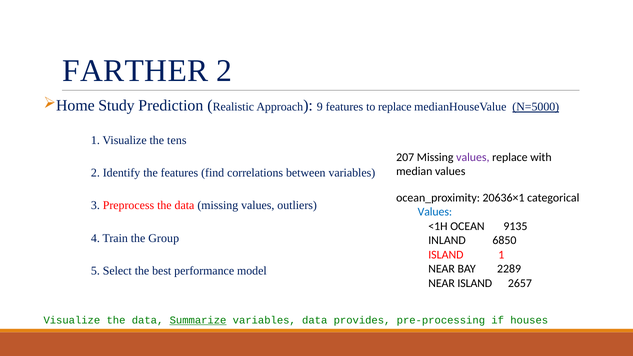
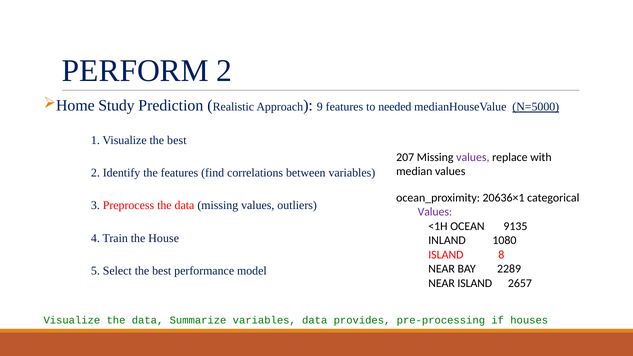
FARTHER: FARTHER -> PERFORM
to replace: replace -> needed
Visualize the tens: tens -> best
Values at (435, 212) colour: blue -> purple
Group: Group -> House
6850: 6850 -> 1080
ISLAND 1: 1 -> 8
Summarize underline: present -> none
